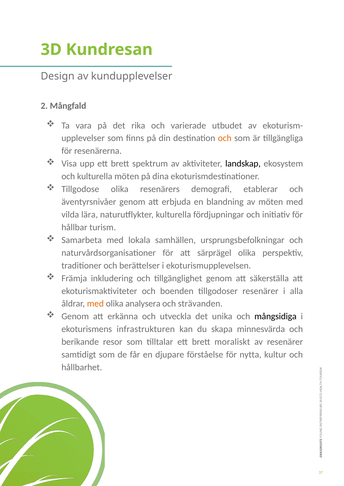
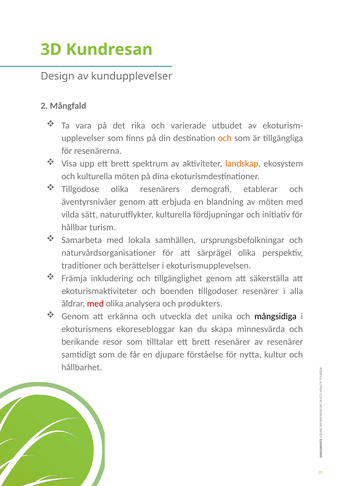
landskap colour: black -> orange
lära: lära -> sätt
med at (95, 304) colour: orange -> red
strävanden: strävanden -> produkters
infrastrukturen: infrastrukturen -> ekoresebloggar
brett moraliskt: moraliskt -> resenärer
